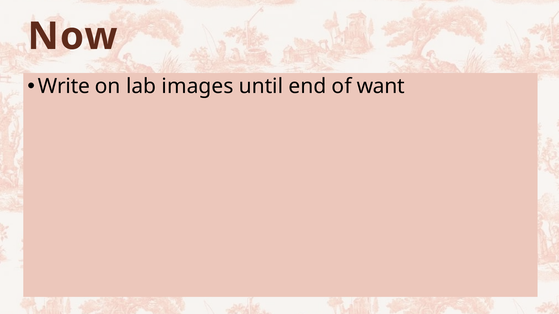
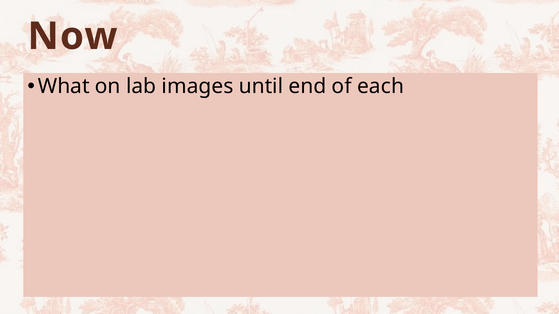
Write: Write -> What
want: want -> each
